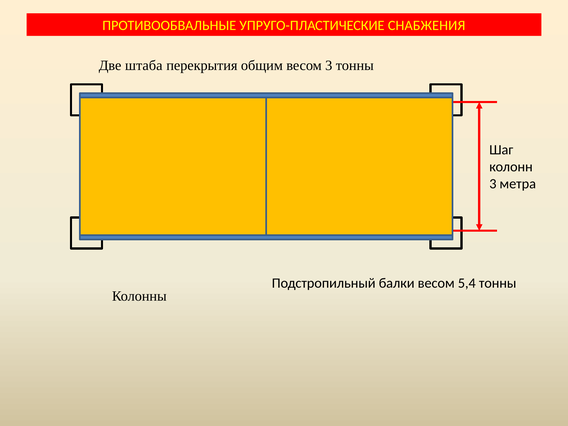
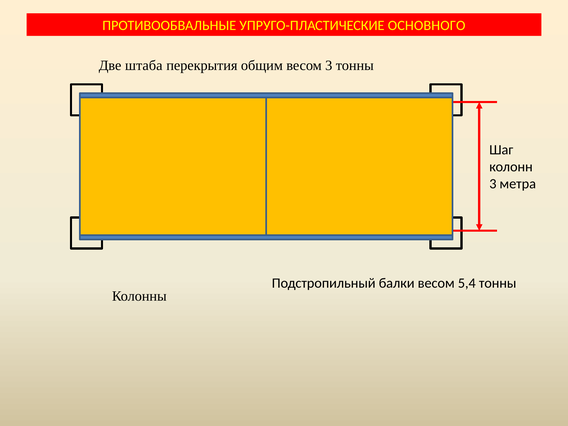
СНАБЖЕНИЯ: СНАБЖЕНИЯ -> ОСНОВНОГО
